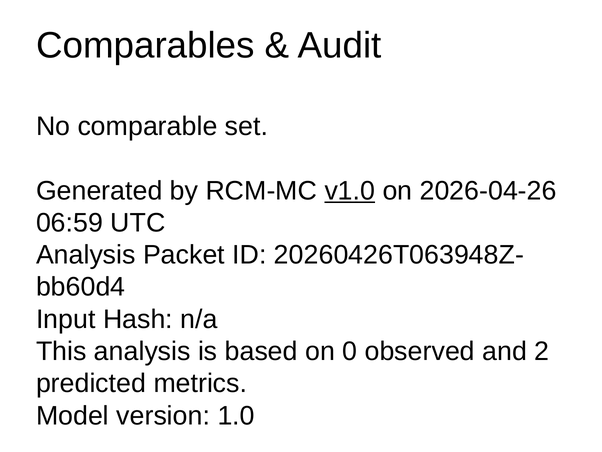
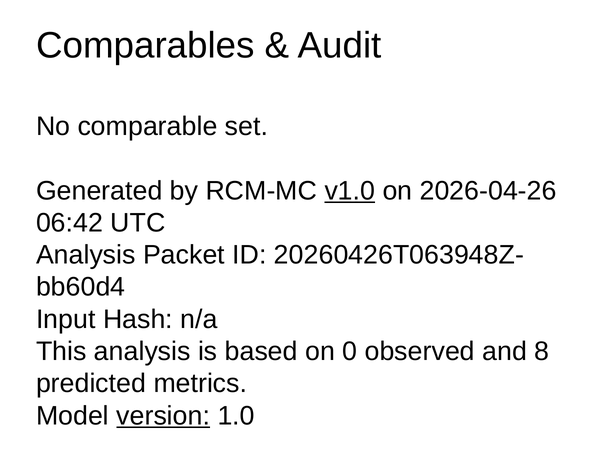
06:59: 06:59 -> 06:42
2: 2 -> 8
version underline: none -> present
